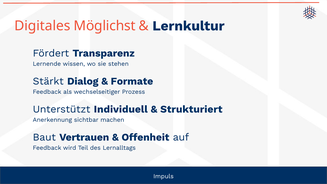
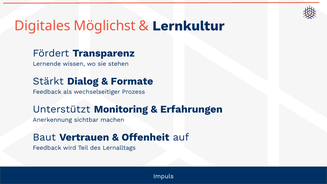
Individuell: Individuell -> Monitoring
Strukturiert: Strukturiert -> Erfahrungen
